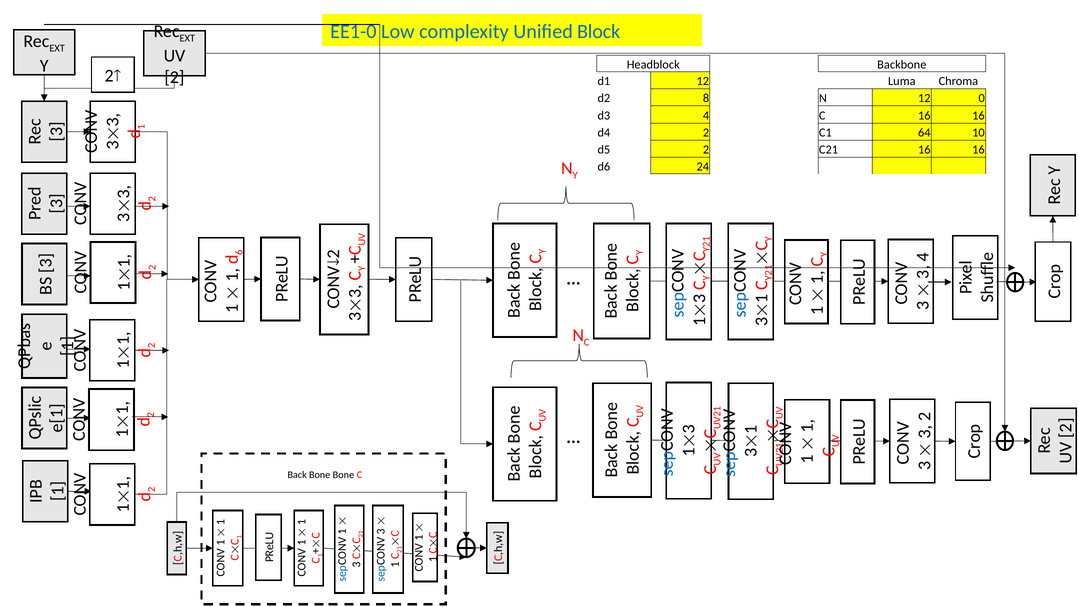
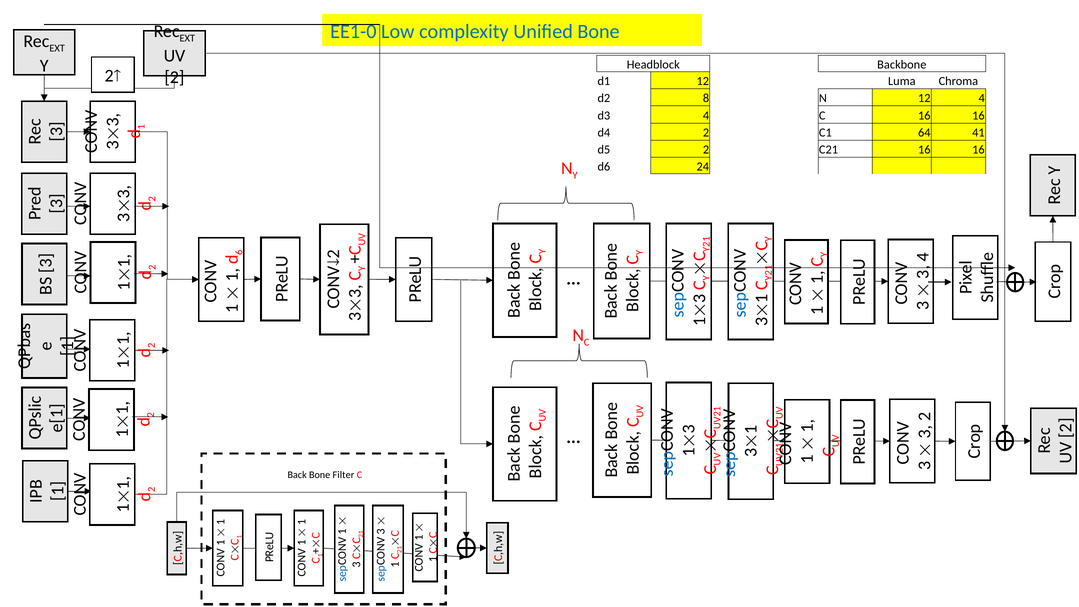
Unified Block: Block -> Bone
12 0: 0 -> 4
10: 10 -> 41
Bone Bone: Bone -> Filter
